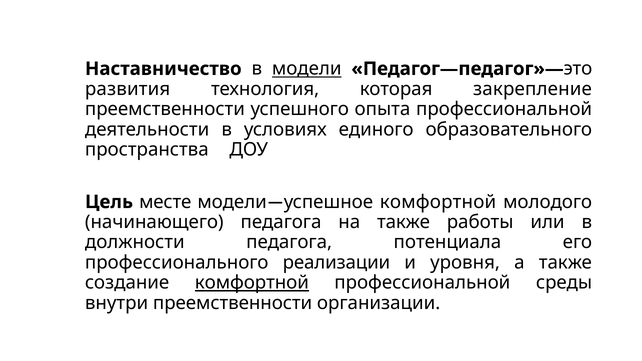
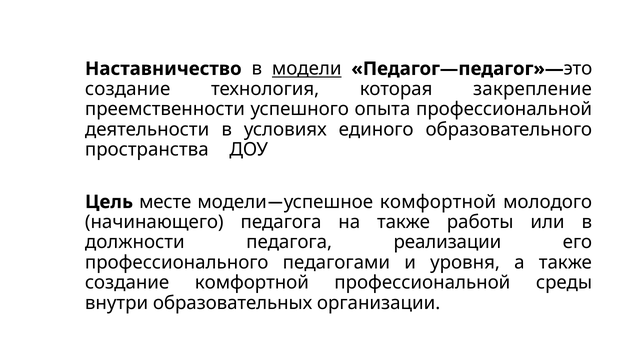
развития at (128, 89): развития -> создание
потенциала: потенциала -> реализации
реализации: реализации -> педагогами
комфортной at (252, 283) underline: present -> none
внутри преемственности: преемственности -> образовательных
